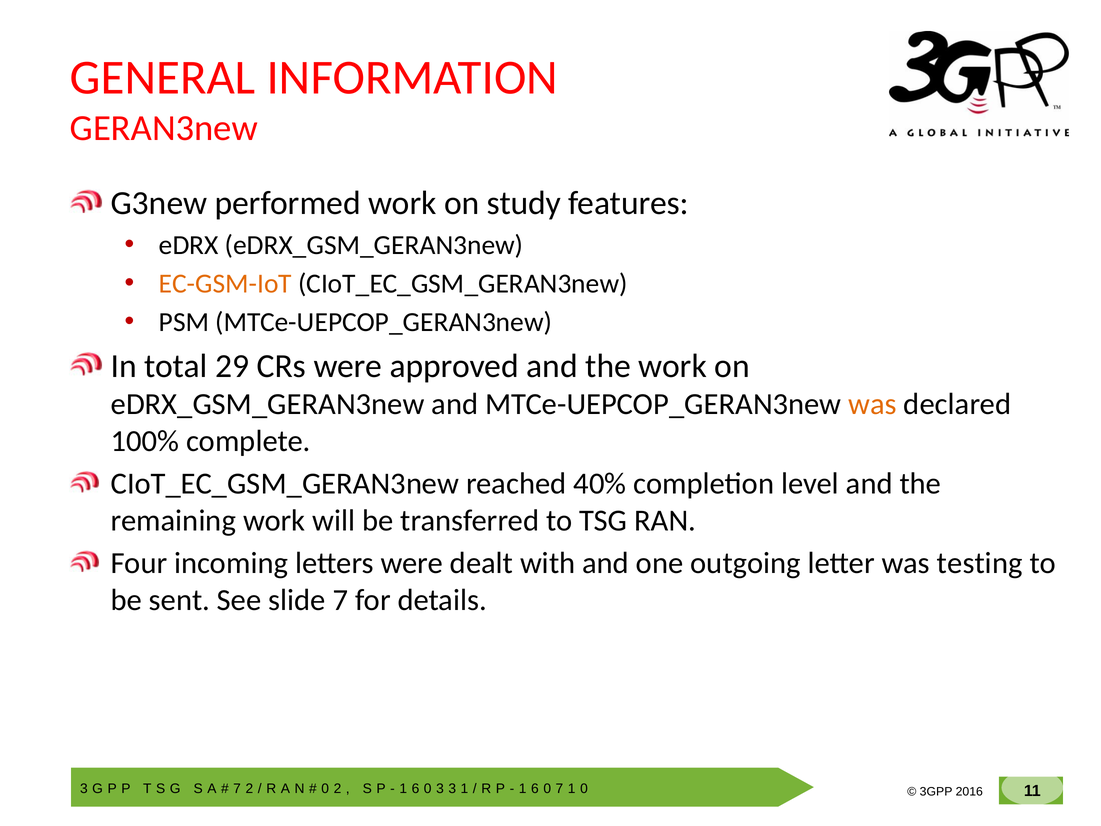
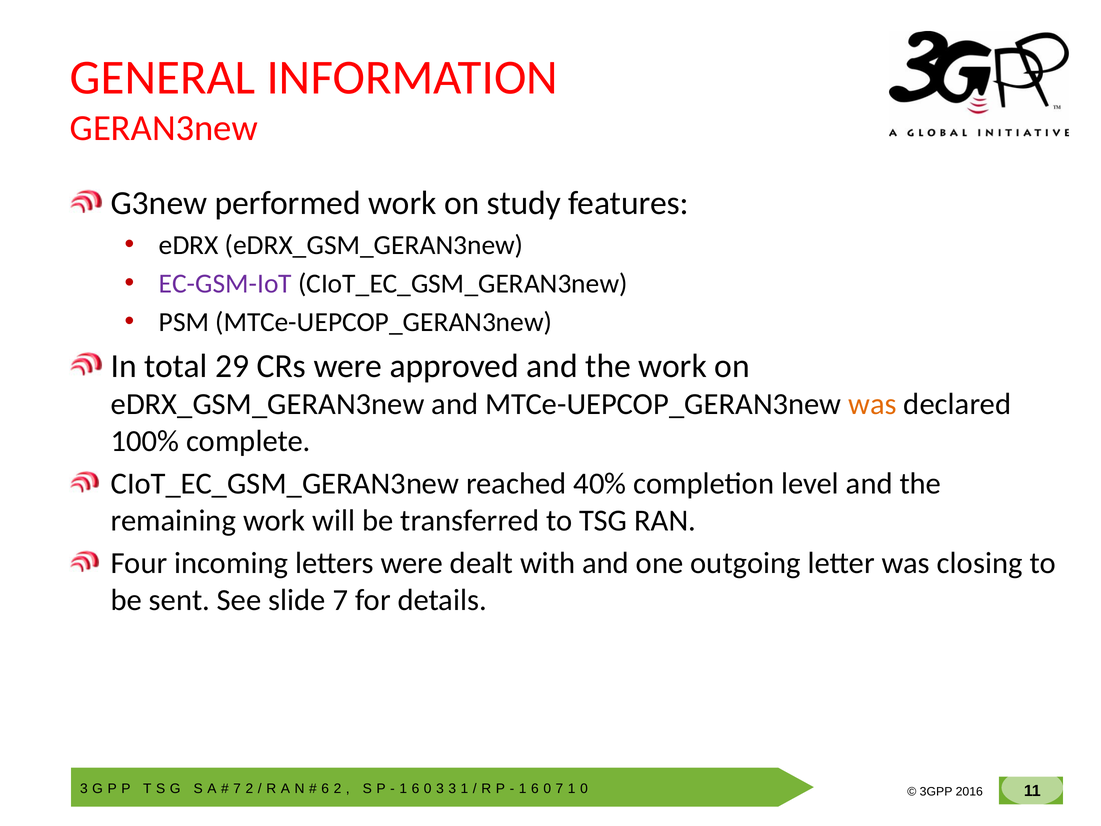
EC-GSM-IoT colour: orange -> purple
testing: testing -> closing
0 at (325, 788): 0 -> 6
